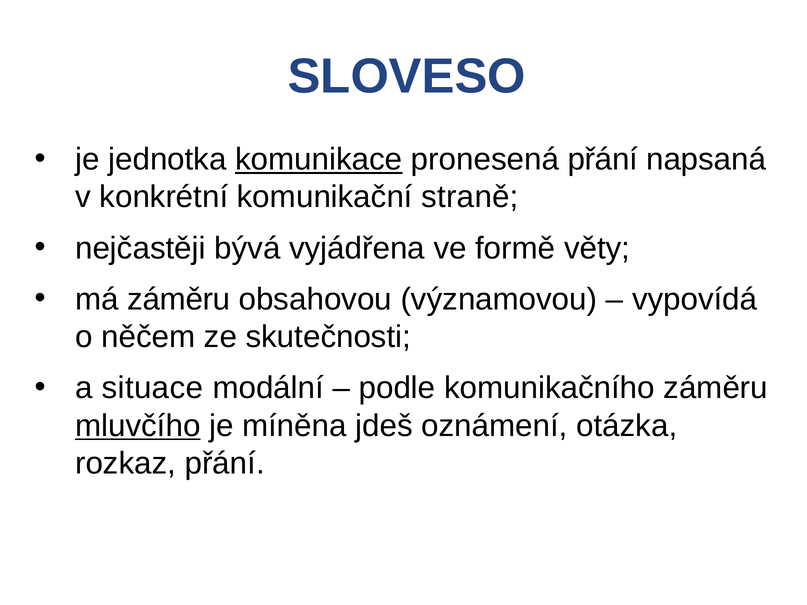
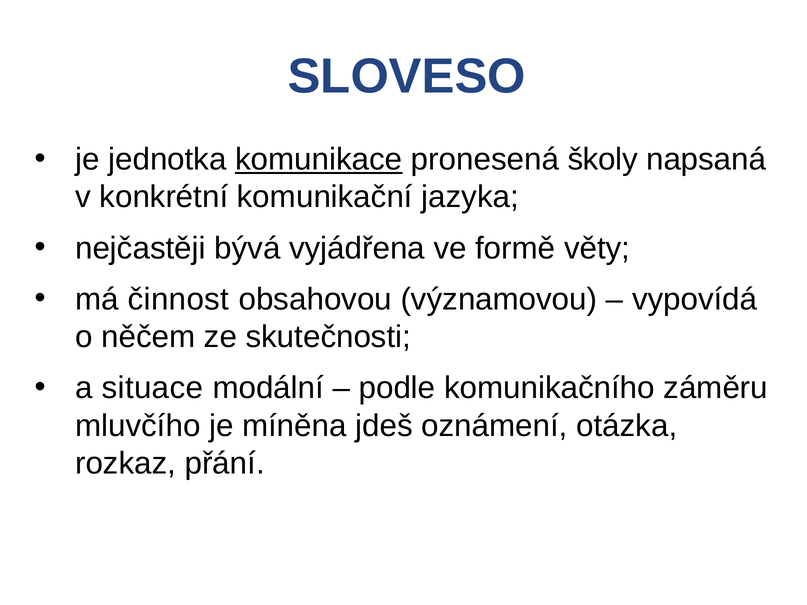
pronesená přání: přání -> školy
straně: straně -> jazyka
má záměru: záměru -> činnost
mluvčího underline: present -> none
